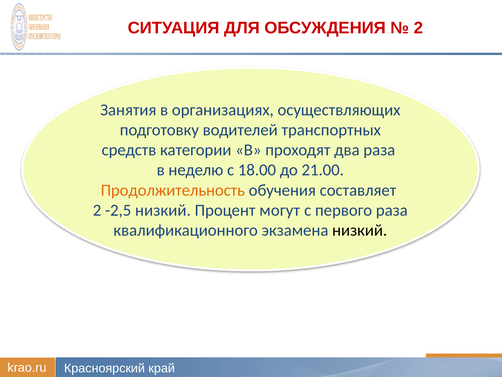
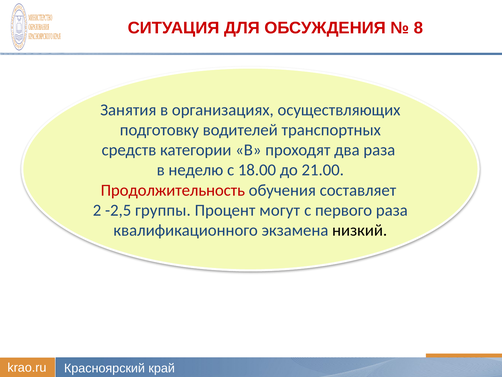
2 at (418, 28): 2 -> 8
Продолжительность colour: orange -> red
-2,5 низкий: низкий -> группы
